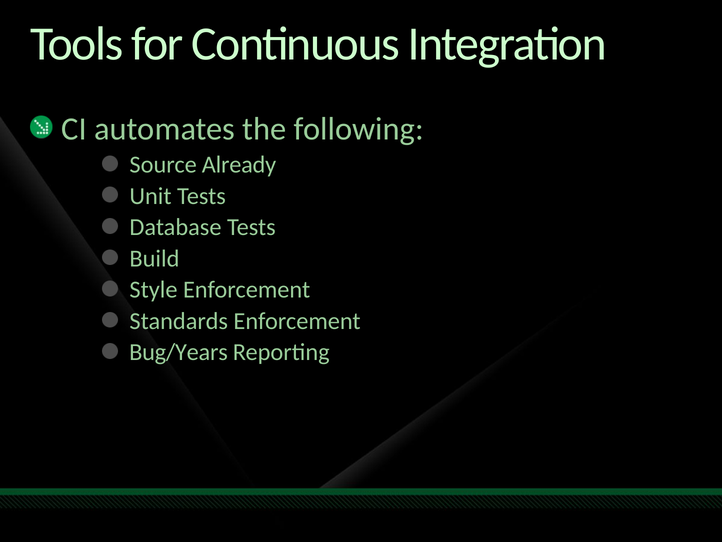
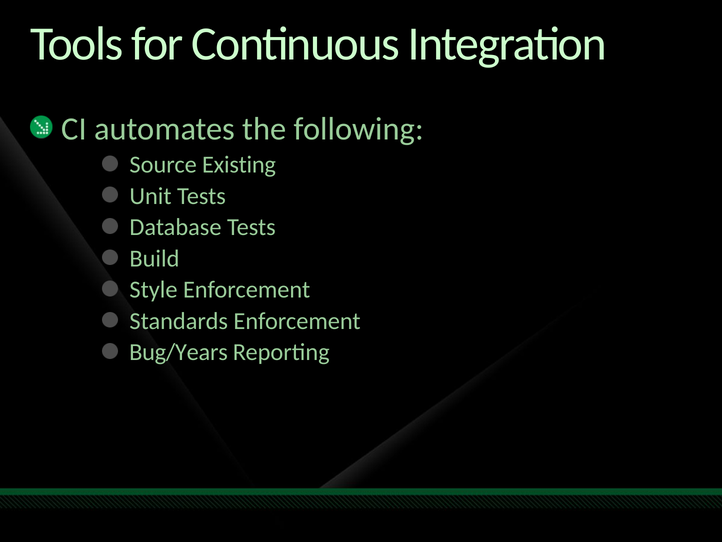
Already: Already -> Existing
